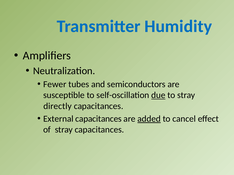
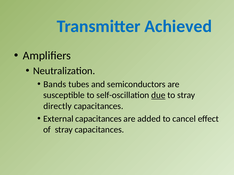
Humidity: Humidity -> Achieved
Fewer: Fewer -> Bands
added underline: present -> none
